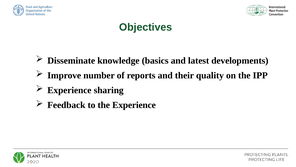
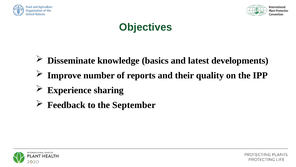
the Experience: Experience -> September
